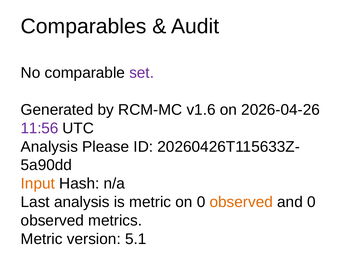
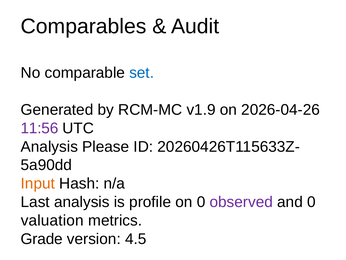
set colour: purple -> blue
v1.6: v1.6 -> v1.9
is metric: metric -> profile
observed at (241, 202) colour: orange -> purple
observed at (52, 220): observed -> valuation
Metric at (42, 239): Metric -> Grade
5.1: 5.1 -> 4.5
